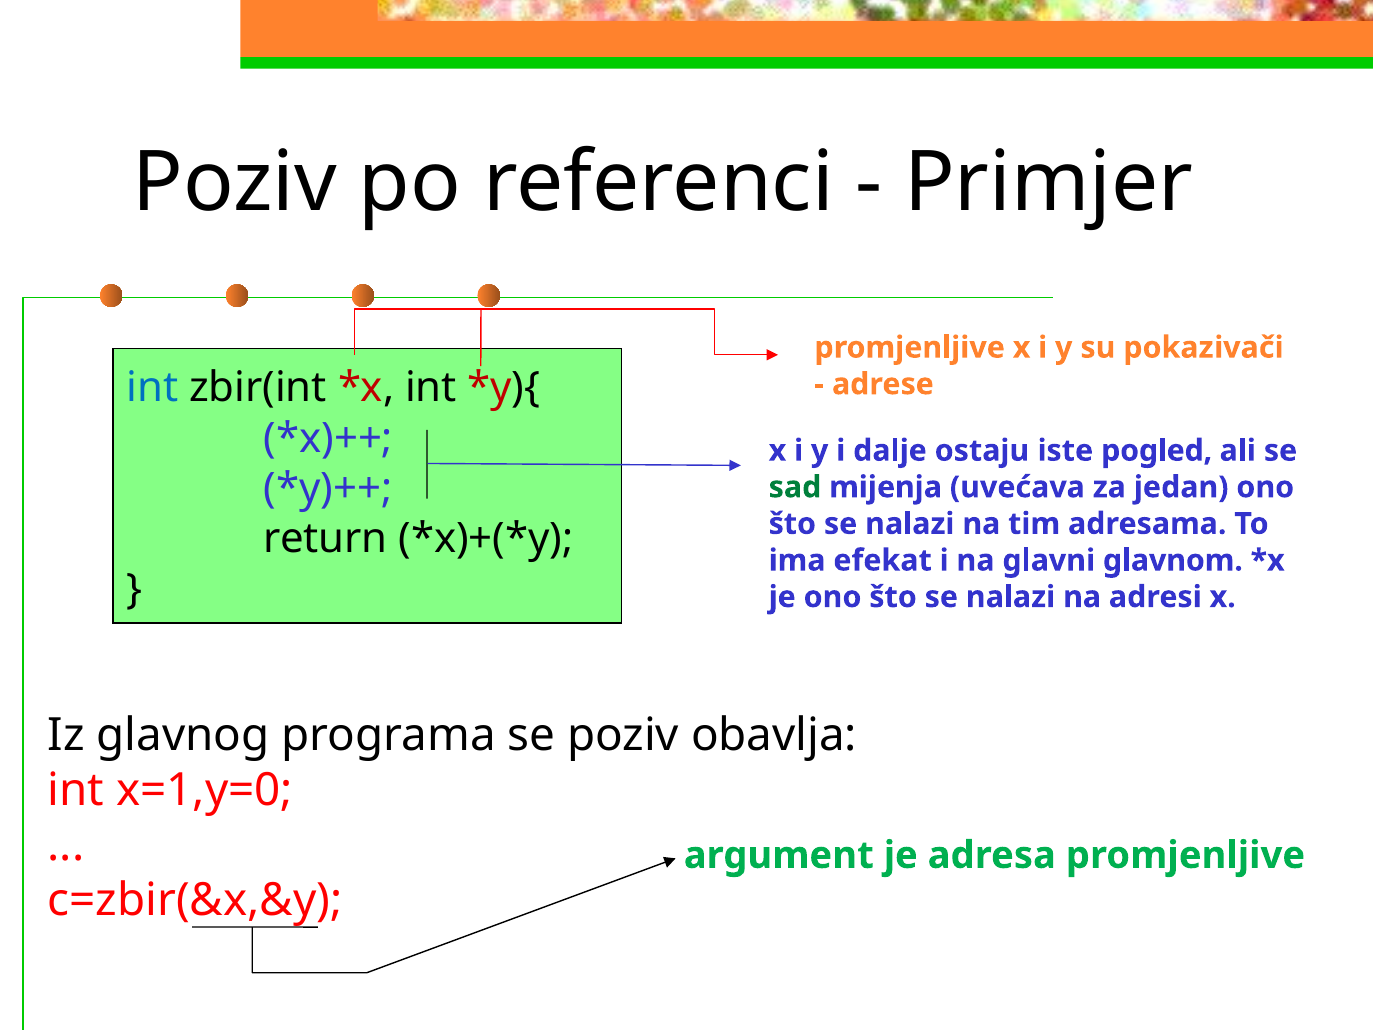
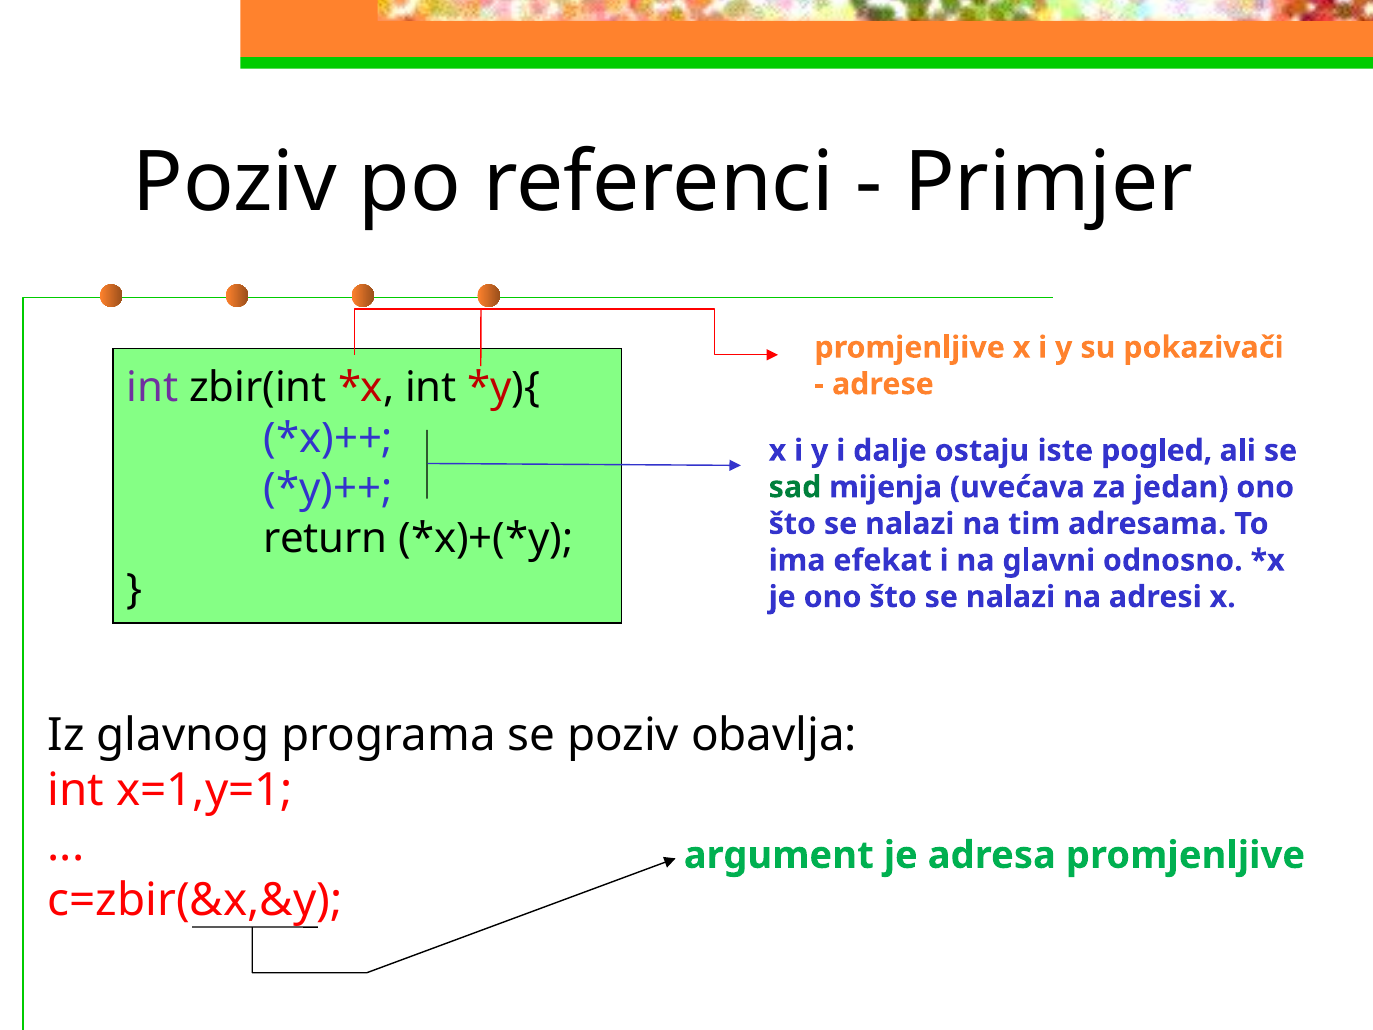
int at (152, 388) colour: blue -> purple
glavnom: glavnom -> odnosno
x=1,y=0: x=1,y=0 -> x=1,y=1
